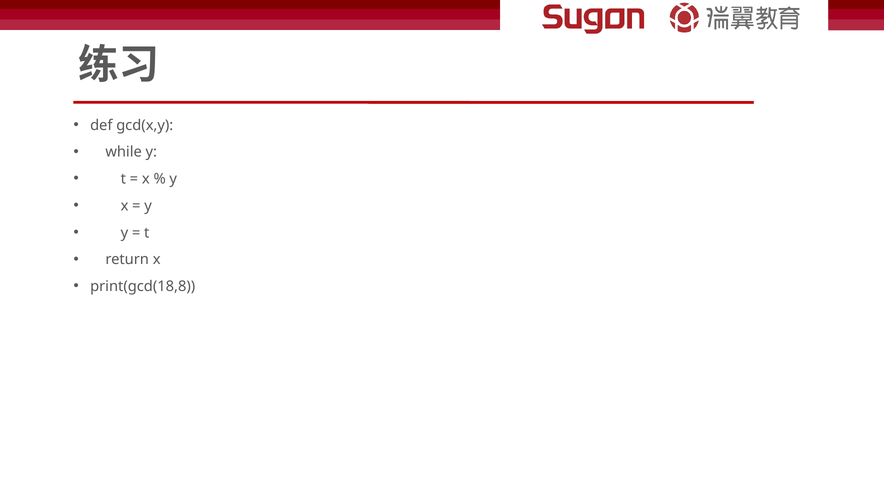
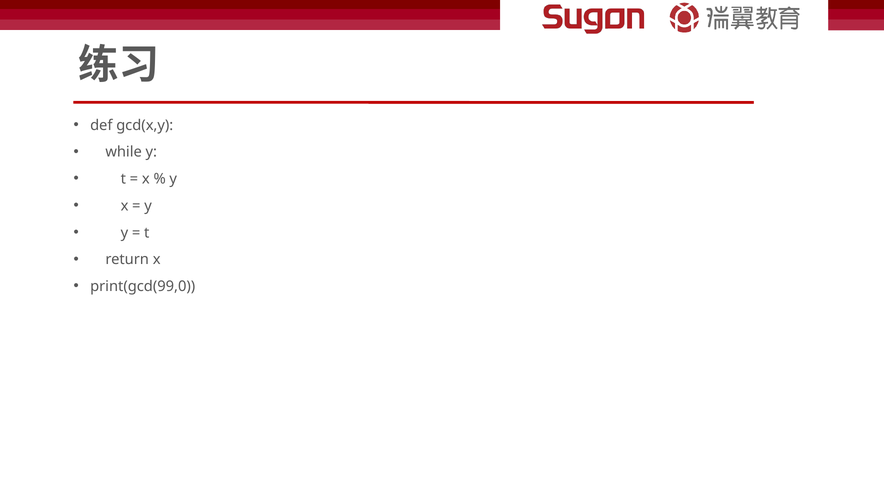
print(gcd(18,8: print(gcd(18,8 -> print(gcd(99,0
